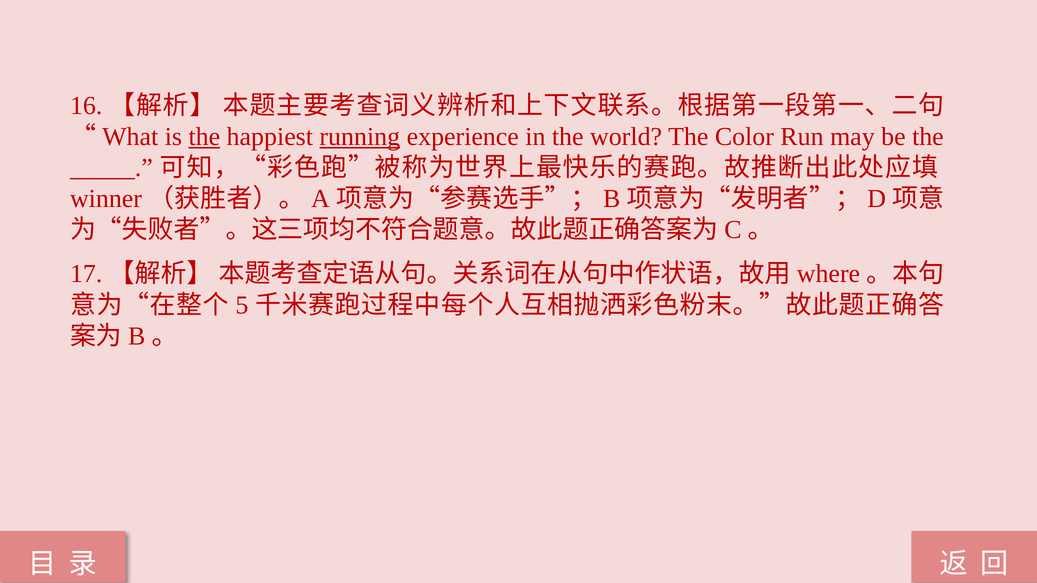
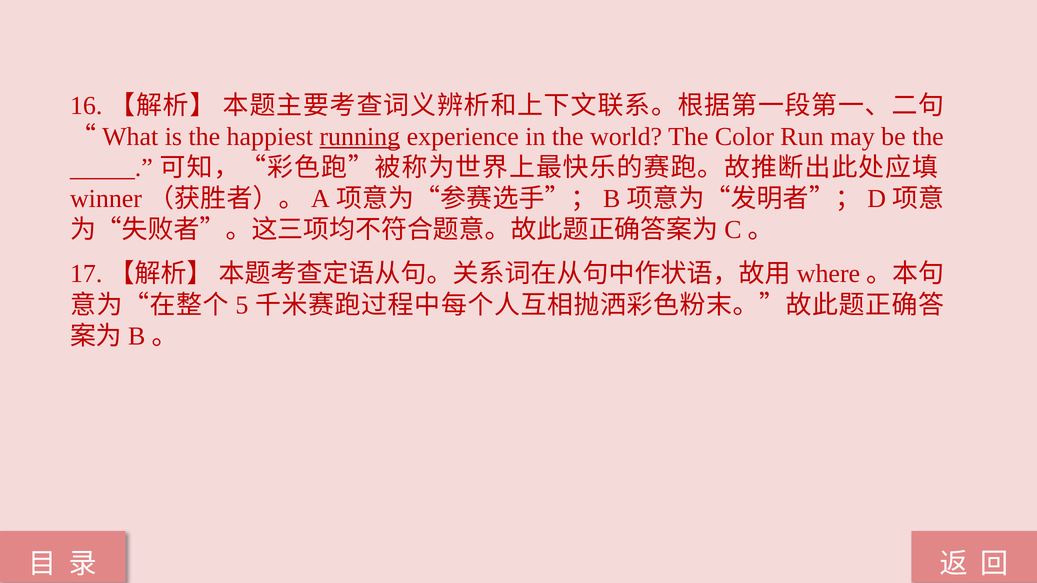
the at (204, 137) underline: present -> none
